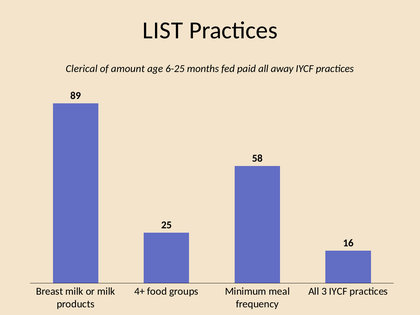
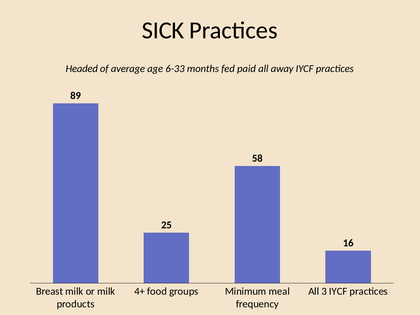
LIST: LIST -> SICK
Clerical: Clerical -> Headed
amount: amount -> average
6-25: 6-25 -> 6-33
